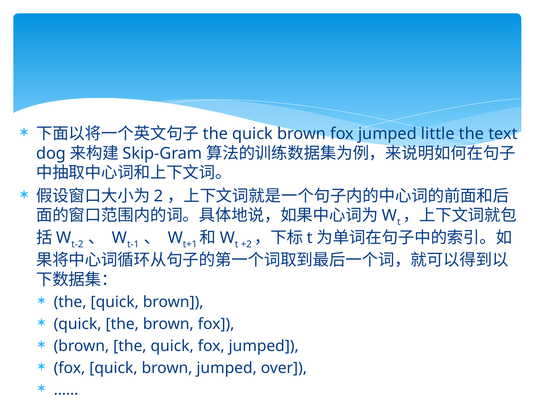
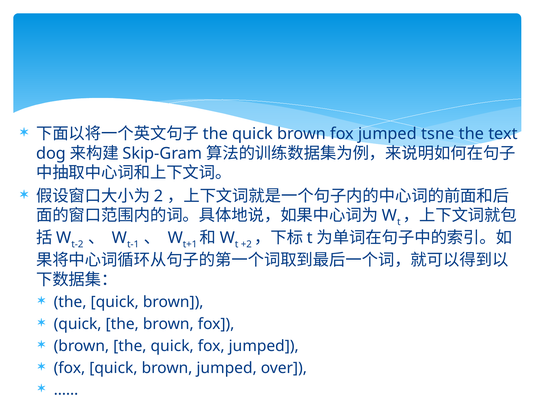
little: little -> tsne
